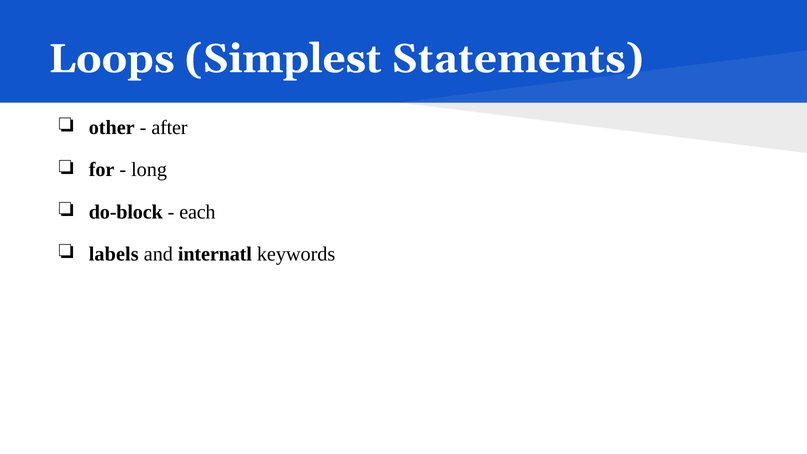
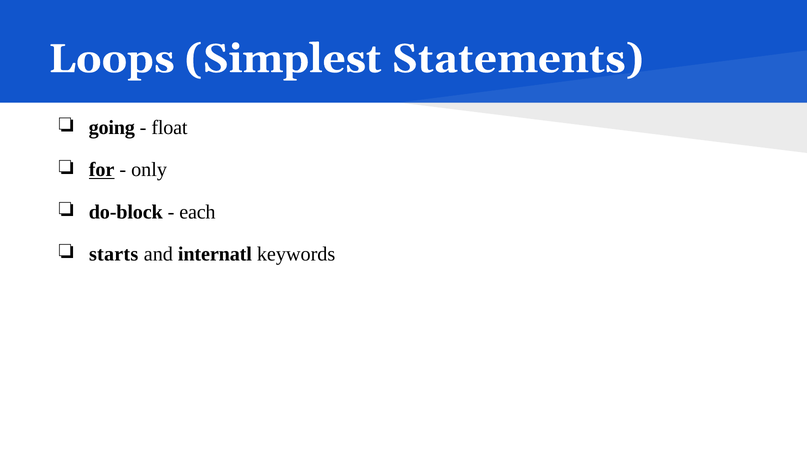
other: other -> going
after: after -> float
for underline: none -> present
long: long -> only
labels: labels -> starts
